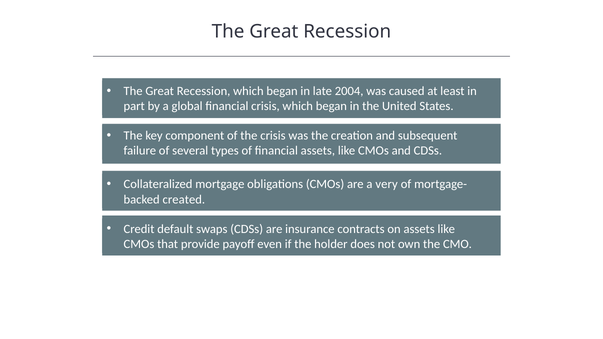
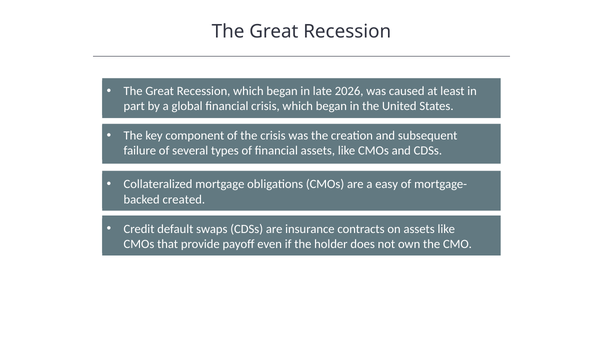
2004: 2004 -> 2026
very: very -> easy
